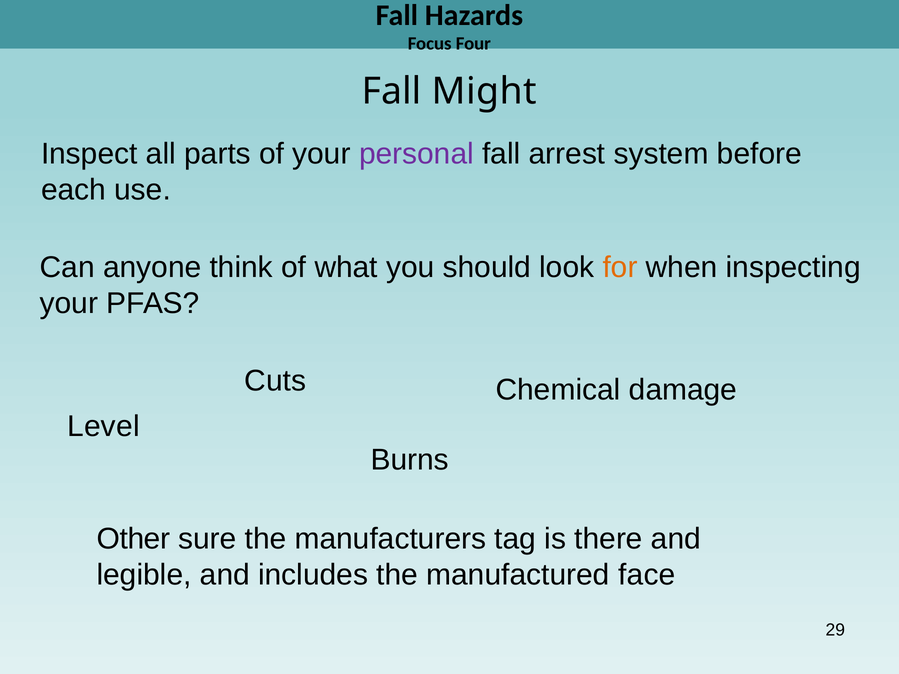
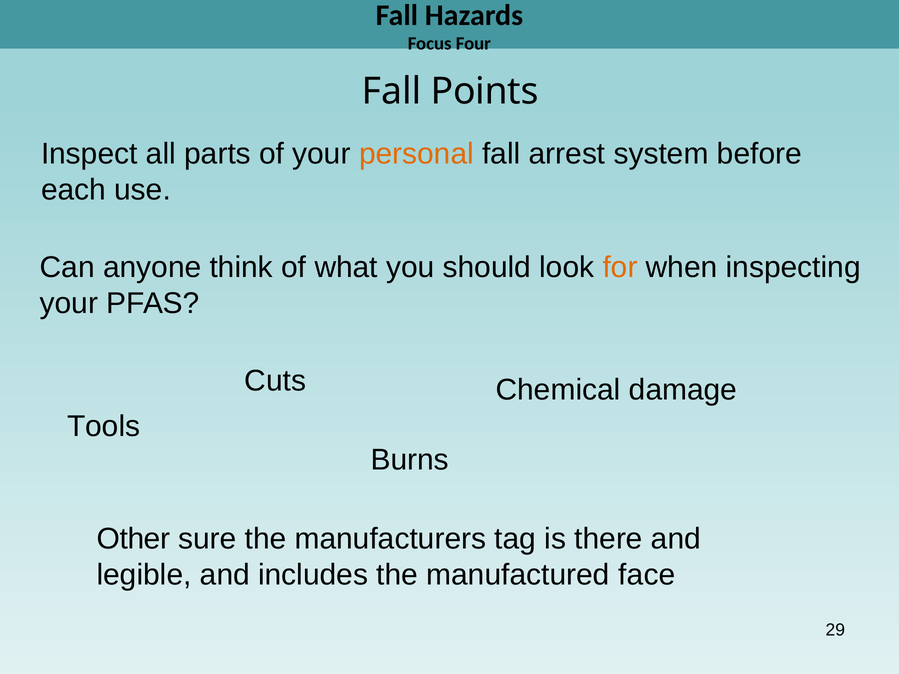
Might: Might -> Points
personal colour: purple -> orange
Level: Level -> Tools
